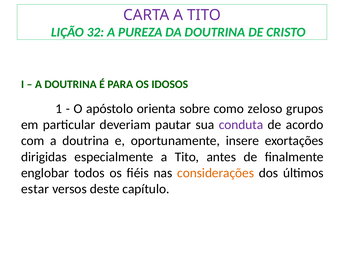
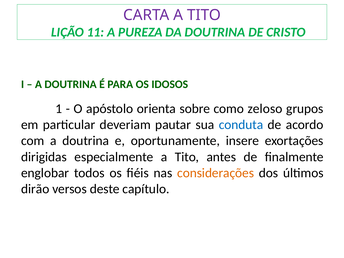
32: 32 -> 11
conduta colour: purple -> blue
estar: estar -> dirão
